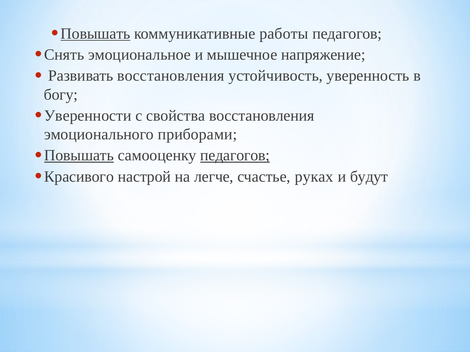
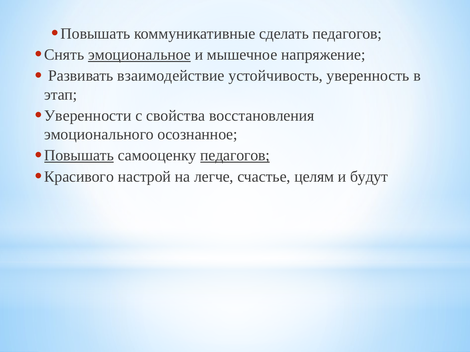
Повышать at (95, 34) underline: present -> none
работы: работы -> сделать
эмоциональное underline: none -> present
Развивать восстановления: восстановления -> взаимодействие
богу: богу -> этап
приборами: приборами -> осознанное
руках: руках -> целям
